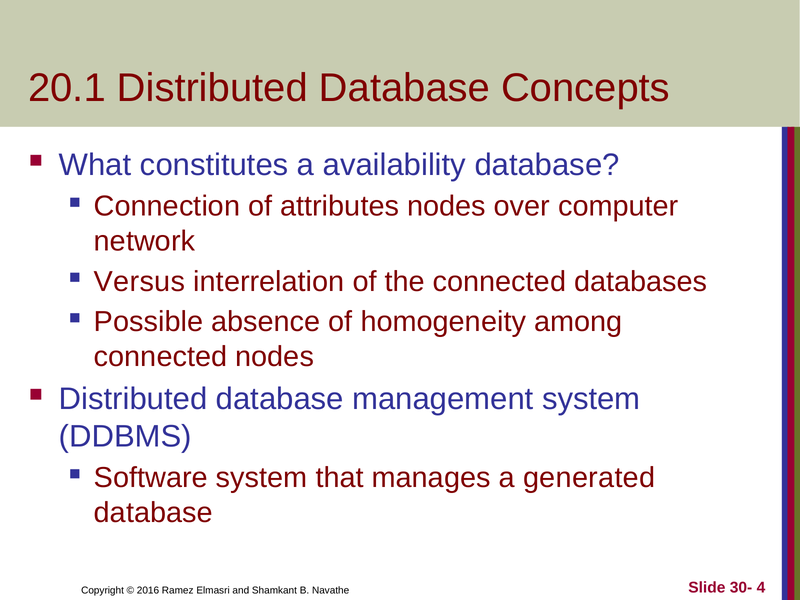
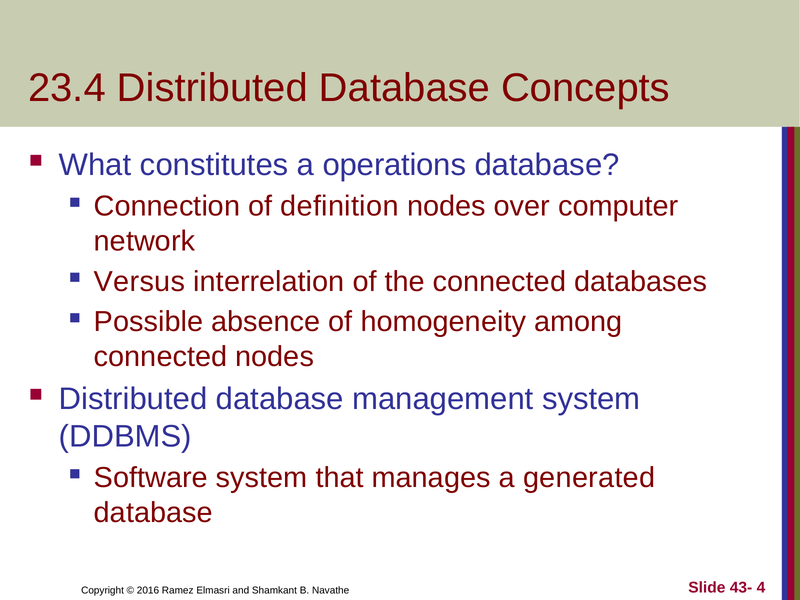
20.1: 20.1 -> 23.4
availability: availability -> operations
attributes: attributes -> definition
30-: 30- -> 43-
